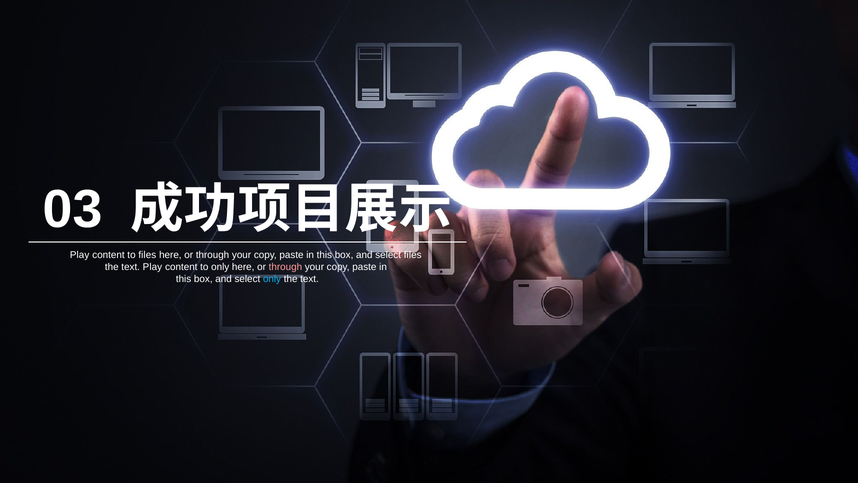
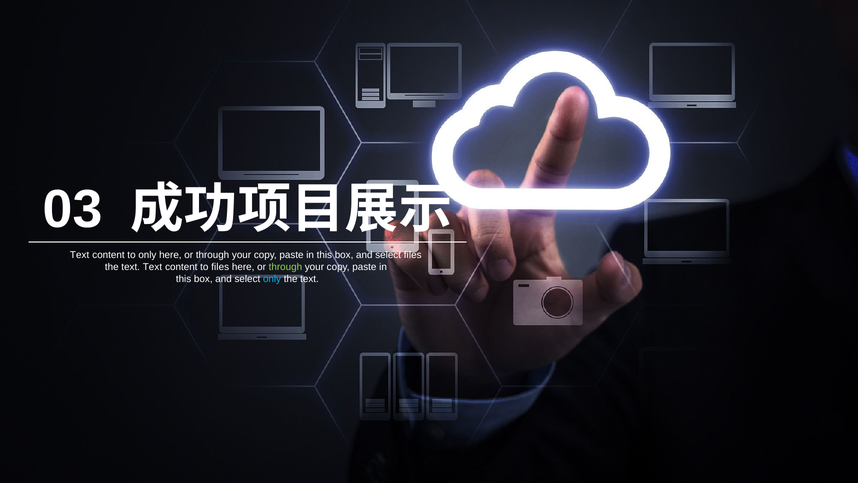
Play at (80, 255): Play -> Text
to files: files -> only
text Play: Play -> Text
to only: only -> files
through at (285, 267) colour: pink -> light green
